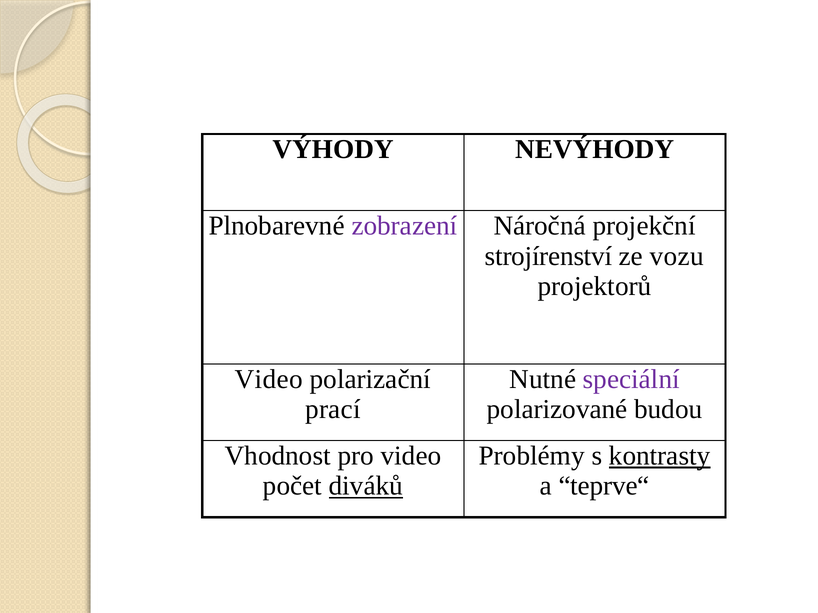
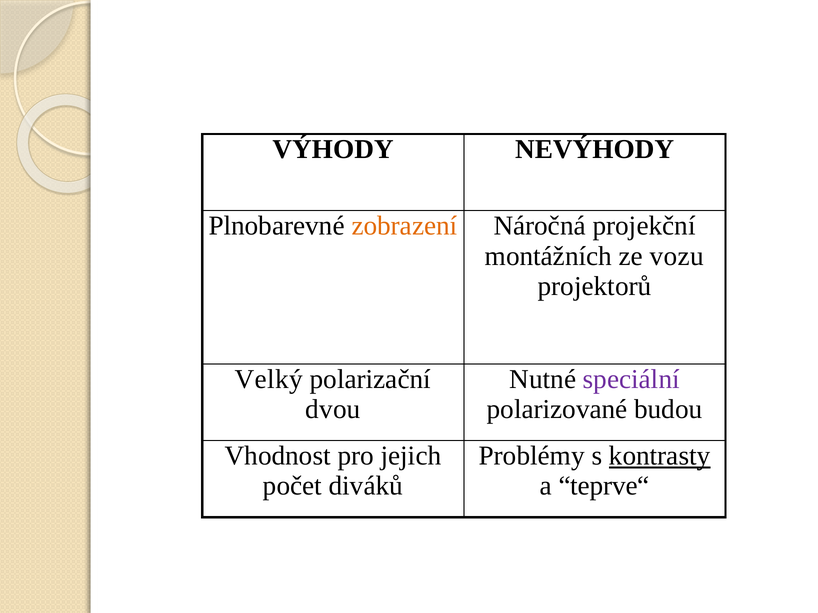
zobrazení colour: purple -> orange
strojírenství: strojírenství -> montážních
Video at (269, 380): Video -> Velký
prací: prací -> dvou
pro video: video -> jejich
diváků underline: present -> none
